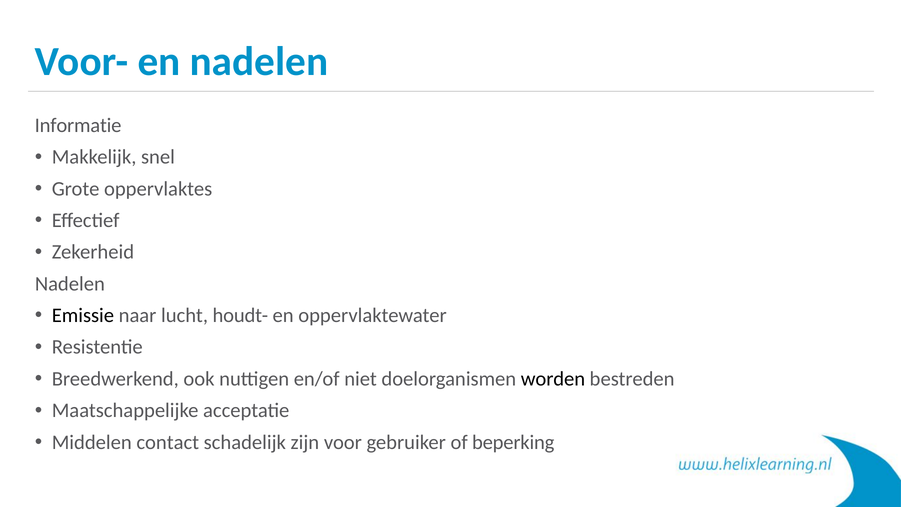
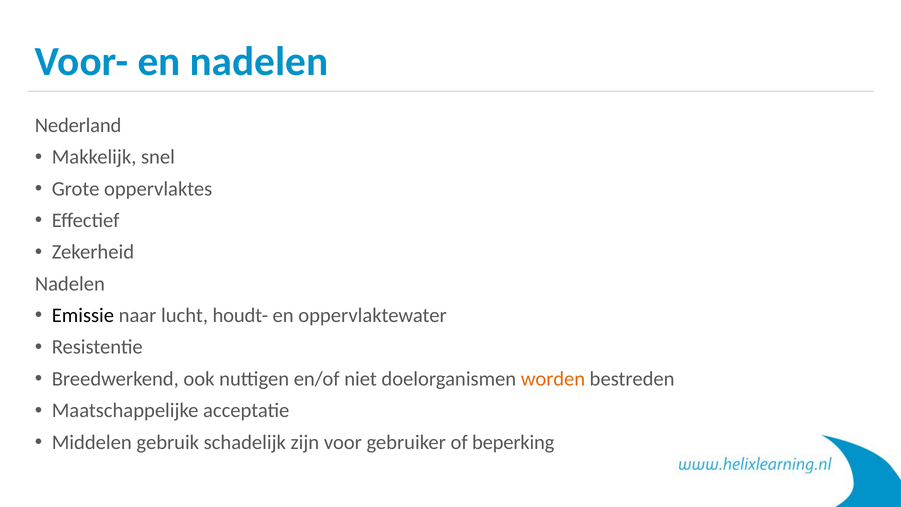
Informatie: Informatie -> Nederland
worden colour: black -> orange
contact: contact -> gebruik
